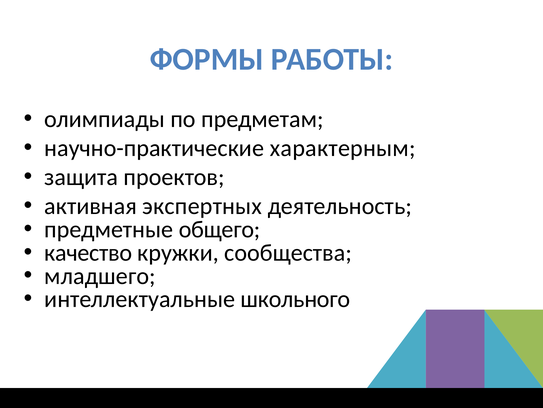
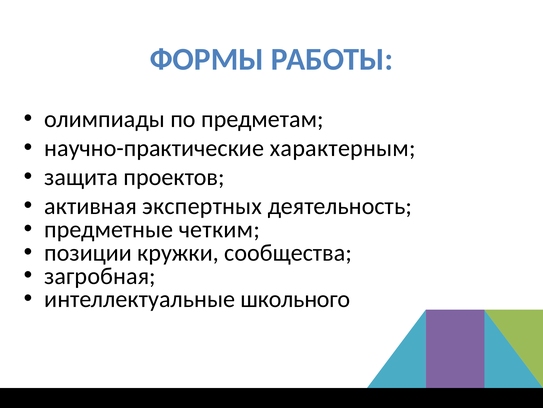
общего: общего -> четким
качество: качество -> позиции
младшего: младшего -> загробная
